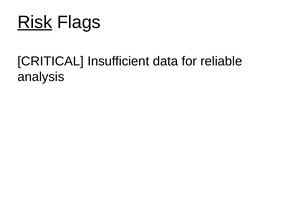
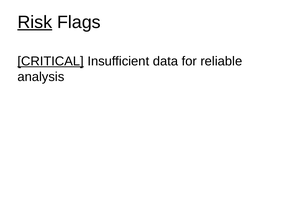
CRITICAL underline: none -> present
